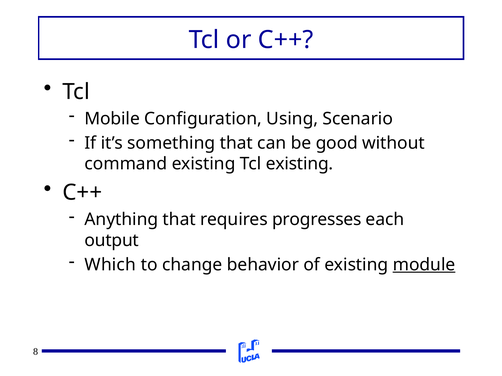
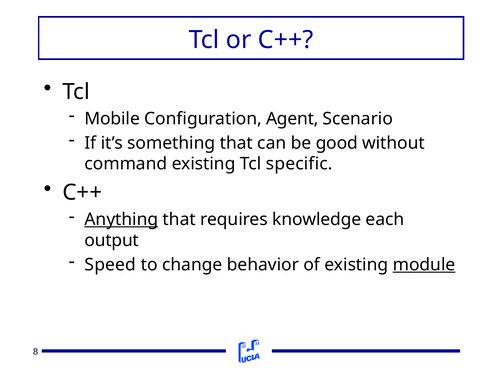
Using: Using -> Agent
Tcl existing: existing -> specific
Anything underline: none -> present
progresses: progresses -> knowledge
Which: Which -> Speed
